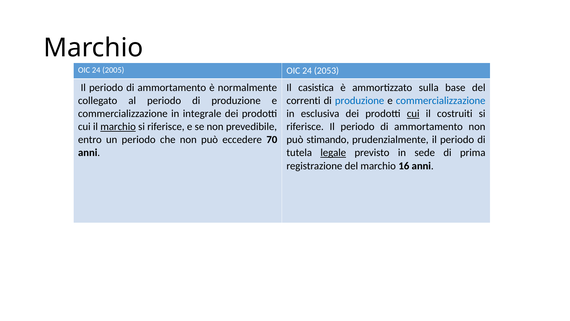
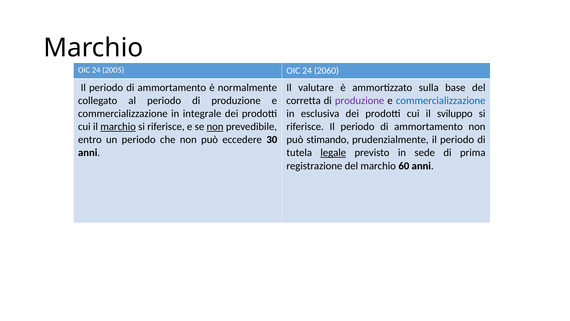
2053: 2053 -> 2060
casistica: casistica -> valutare
correnti: correnti -> corretta
produzione at (360, 100) colour: blue -> purple
cui at (413, 113) underline: present -> none
costruiti: costruiti -> sviluppo
non at (215, 127) underline: none -> present
70: 70 -> 30
16: 16 -> 60
